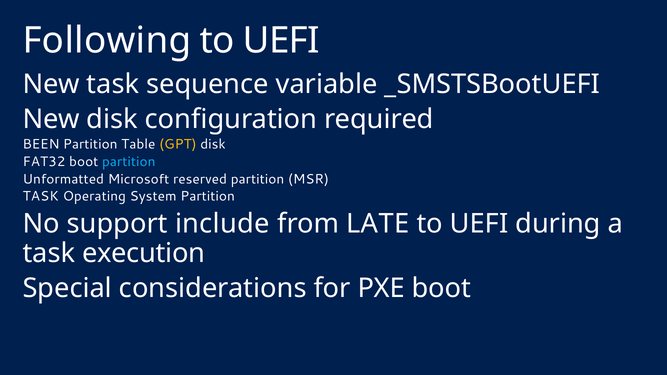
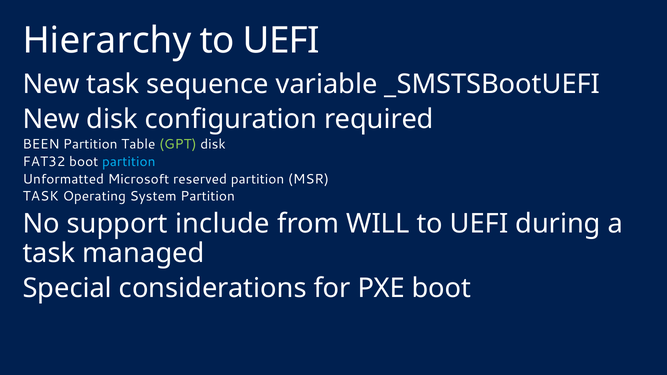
Following: Following -> Hierarchy
GPT colour: yellow -> light green
LATE: LATE -> WILL
execution: execution -> managed
